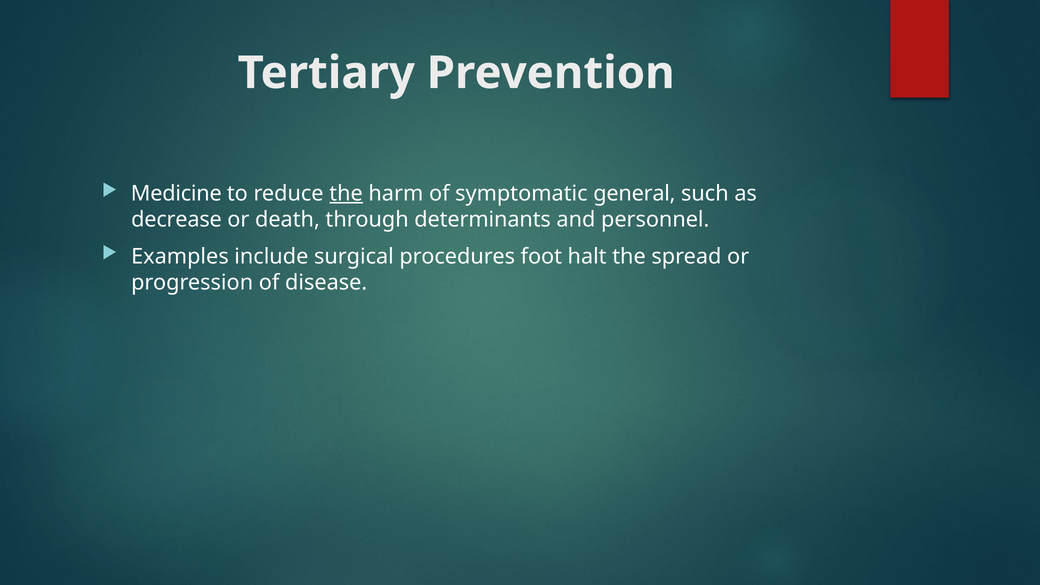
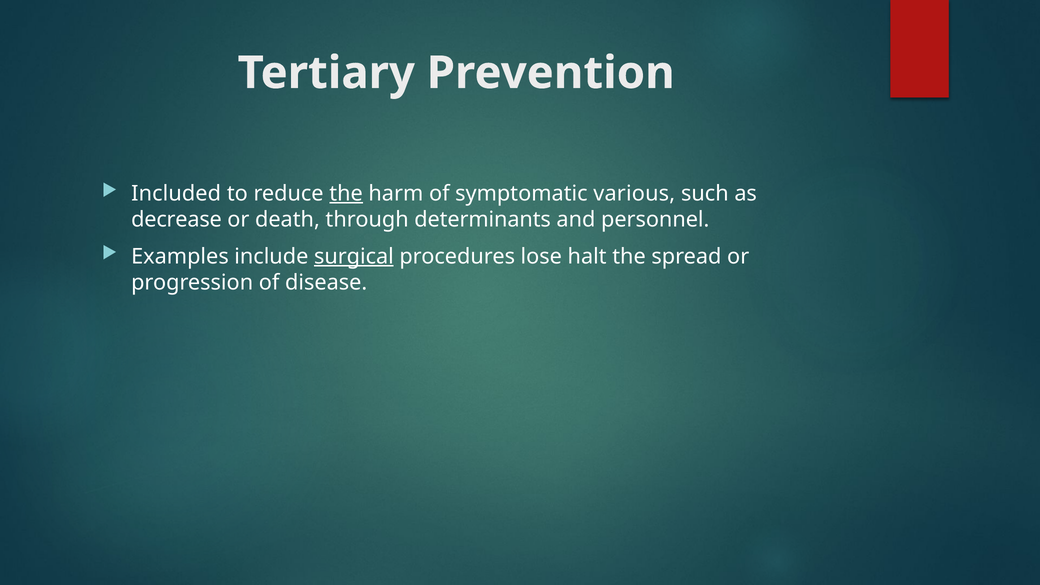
Medicine: Medicine -> Included
general: general -> various
surgical underline: none -> present
foot: foot -> lose
